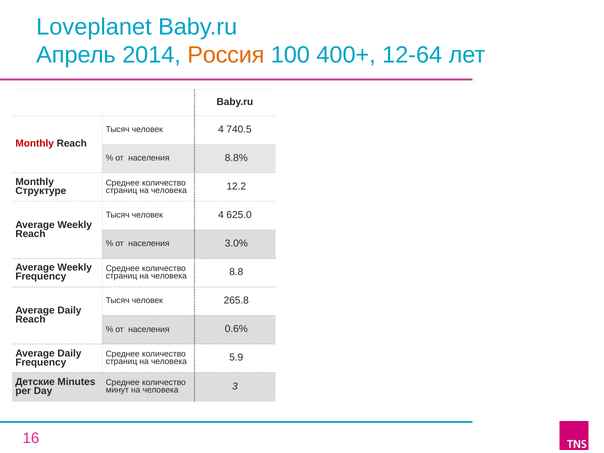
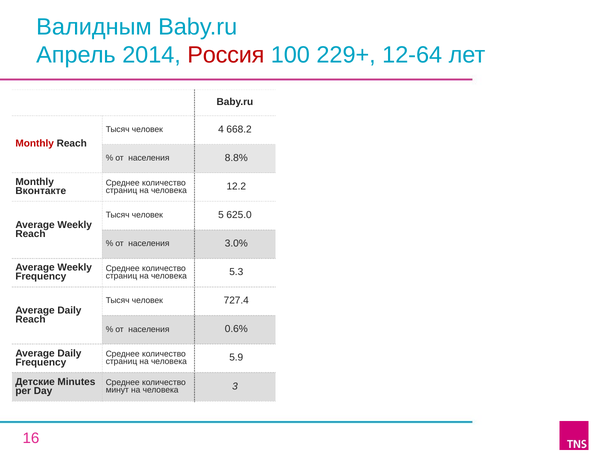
Loveplanet: Loveplanet -> Валидным
Россия colour: orange -> red
400+: 400+ -> 229+
740.5: 740.5 -> 668.2
Структуре: Структуре -> Вконтакте
4 at (221, 215): 4 -> 5
8.8: 8.8 -> 5.3
265.8: 265.8 -> 727.4
